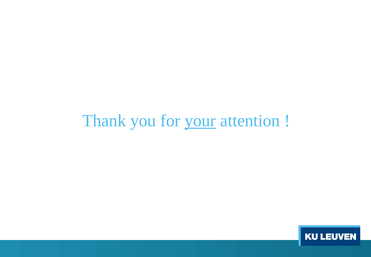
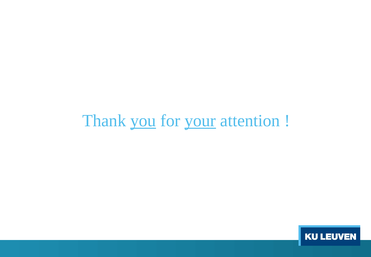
you underline: none -> present
